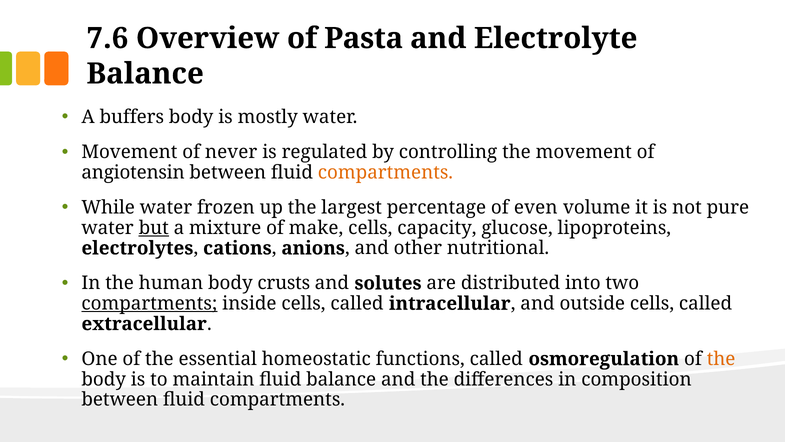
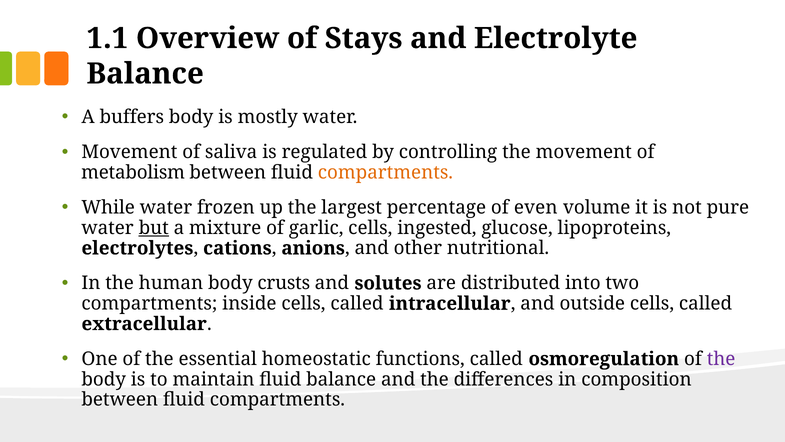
7.6: 7.6 -> 1.1
Pasta: Pasta -> Stays
never: never -> saliva
angiotensin: angiotensin -> metabolism
make: make -> garlic
capacity: capacity -> ingested
compartments at (149, 303) underline: present -> none
the at (721, 359) colour: orange -> purple
